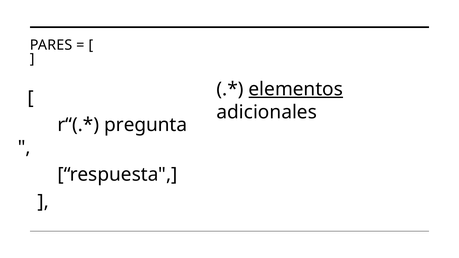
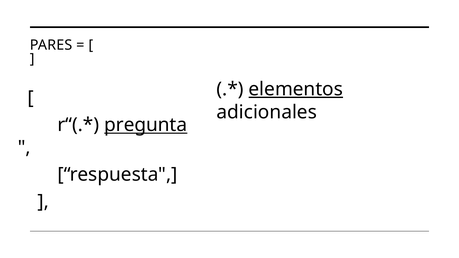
pregunta underline: none -> present
